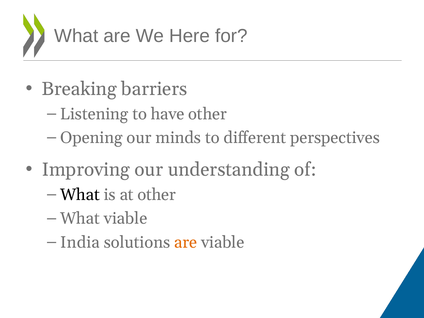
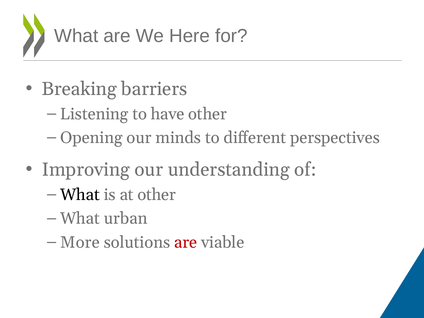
What viable: viable -> urban
India: India -> More
are at (186, 242) colour: orange -> red
